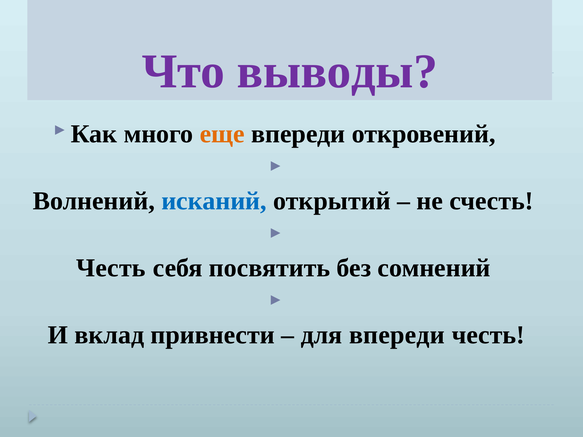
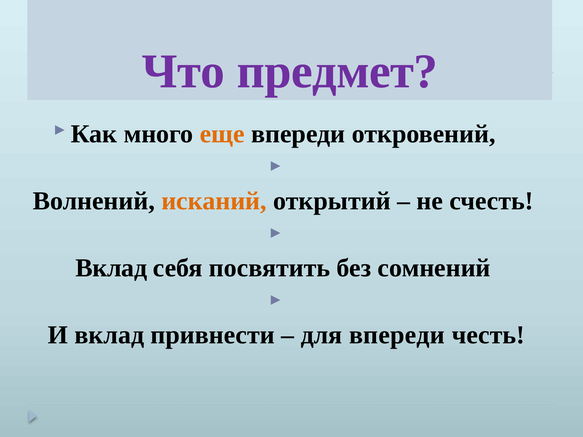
выводы: выводы -> предмет
исканий colour: blue -> orange
Честь at (111, 268): Честь -> Вклад
